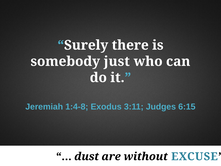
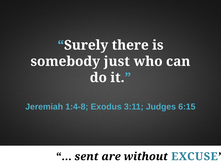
dust: dust -> sent
